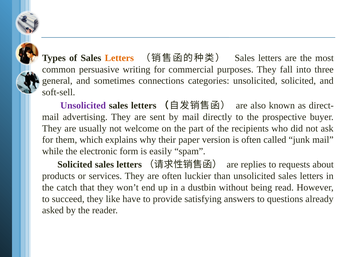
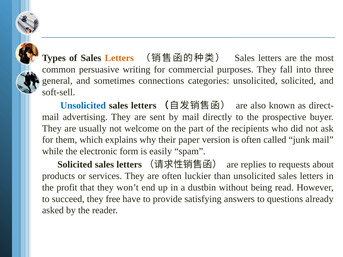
Unsolicited at (83, 106) colour: purple -> blue
catch: catch -> profit
like: like -> free
